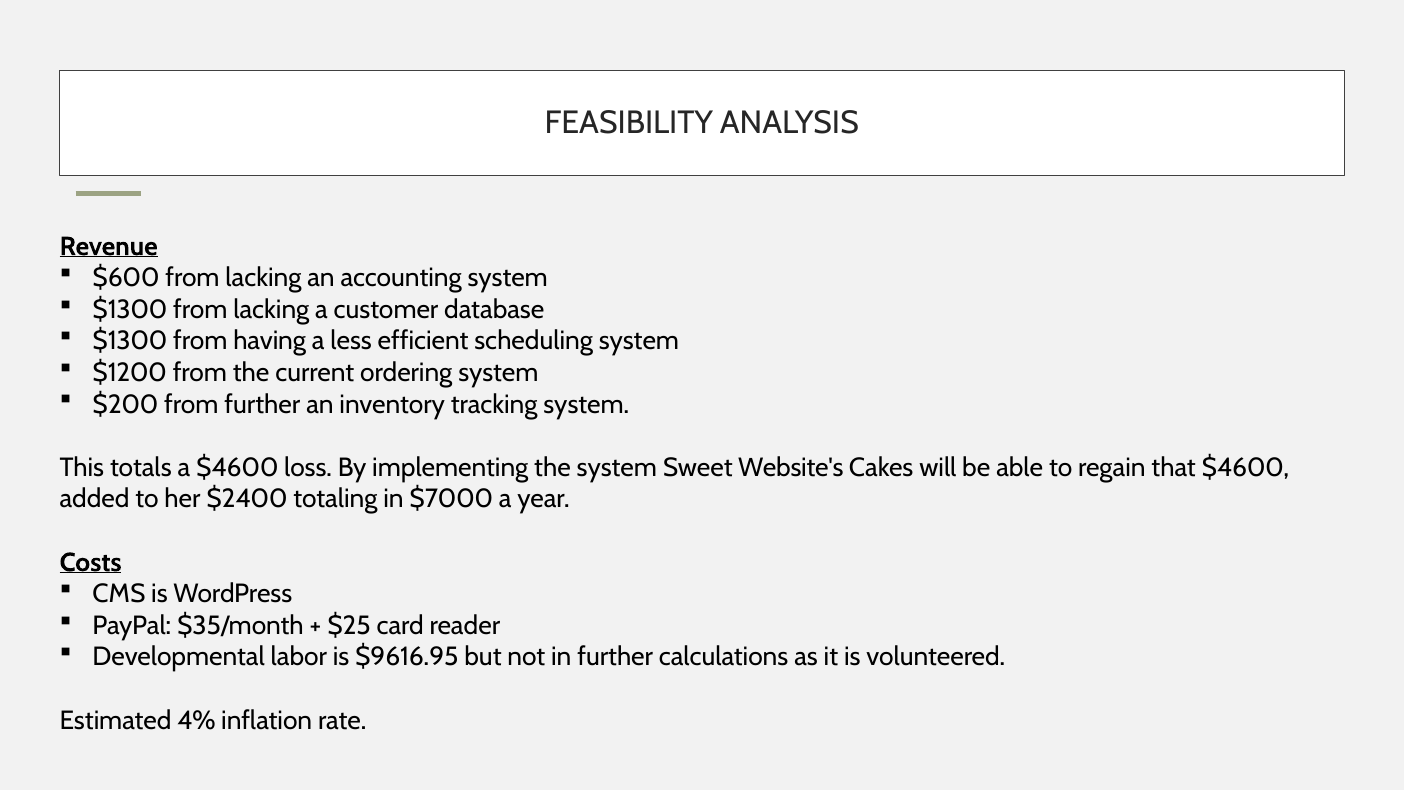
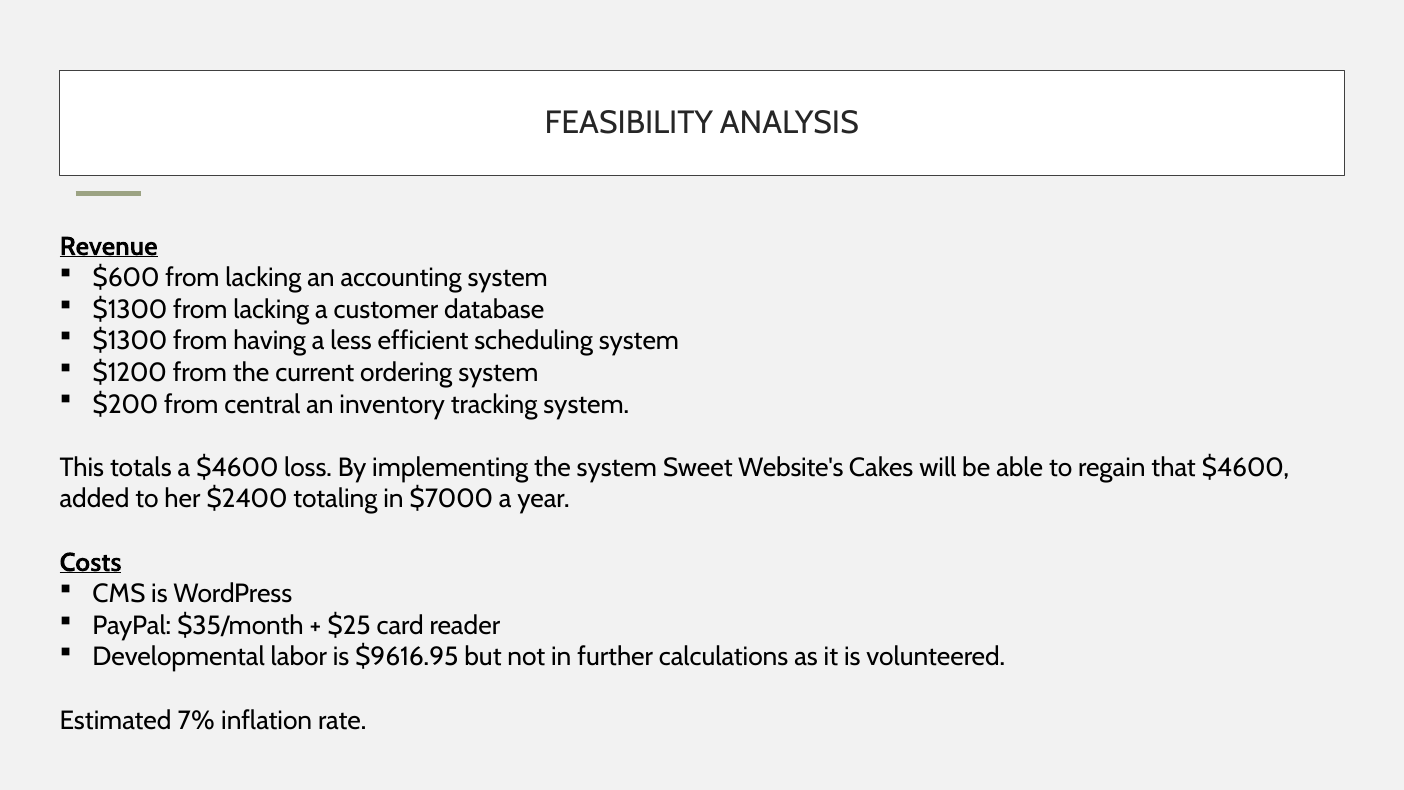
from further: further -> central
4%: 4% -> 7%
